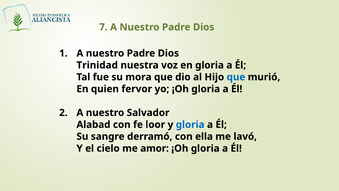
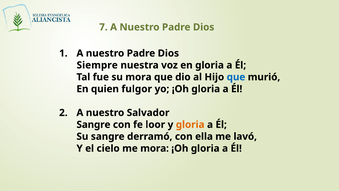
Trinidad: Trinidad -> Siempre
fervor: fervor -> fulgor
Alabad at (93, 124): Alabad -> Sangre
gloria at (190, 124) colour: blue -> orange
me amor: amor -> mora
